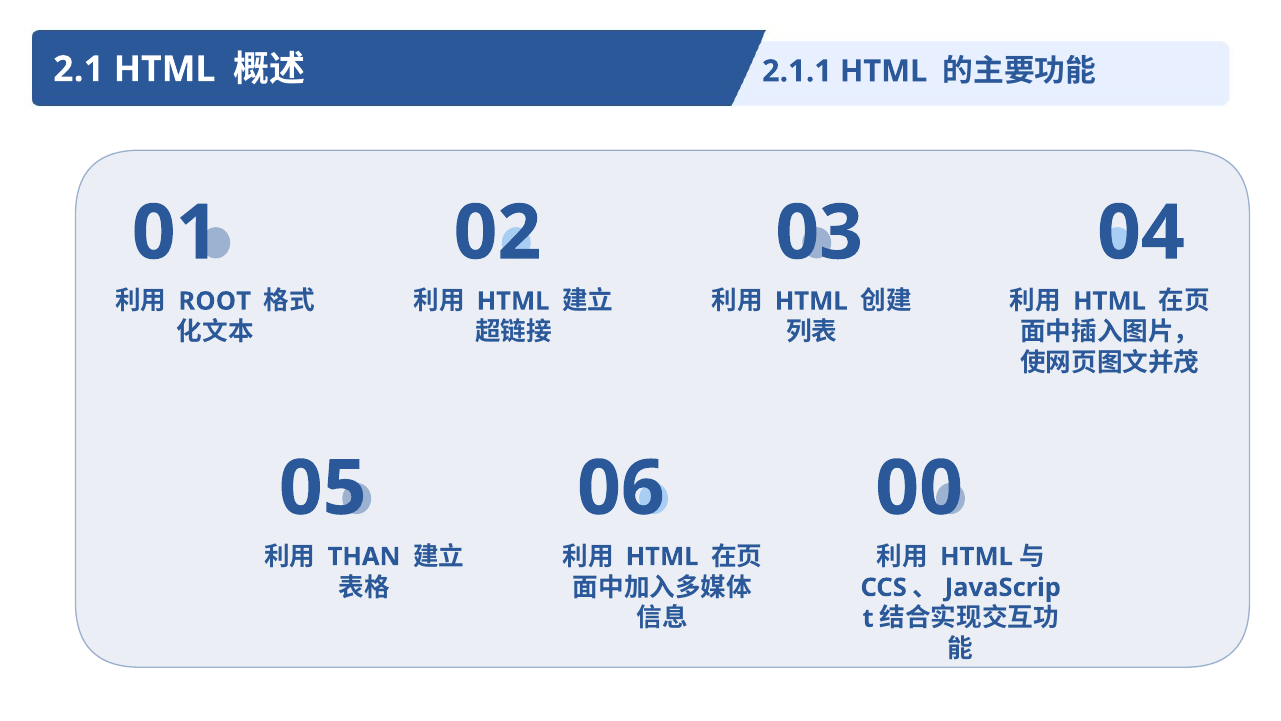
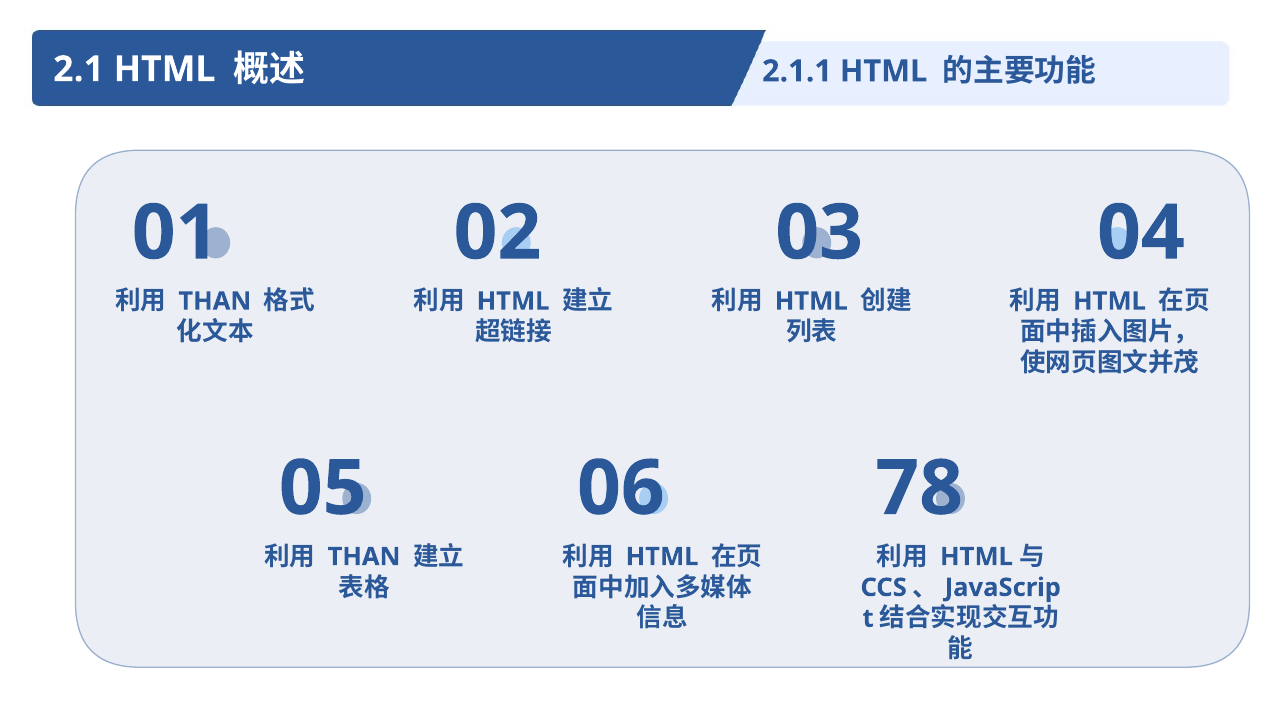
ROOT at (215, 301): ROOT -> THAN
00: 00 -> 78
